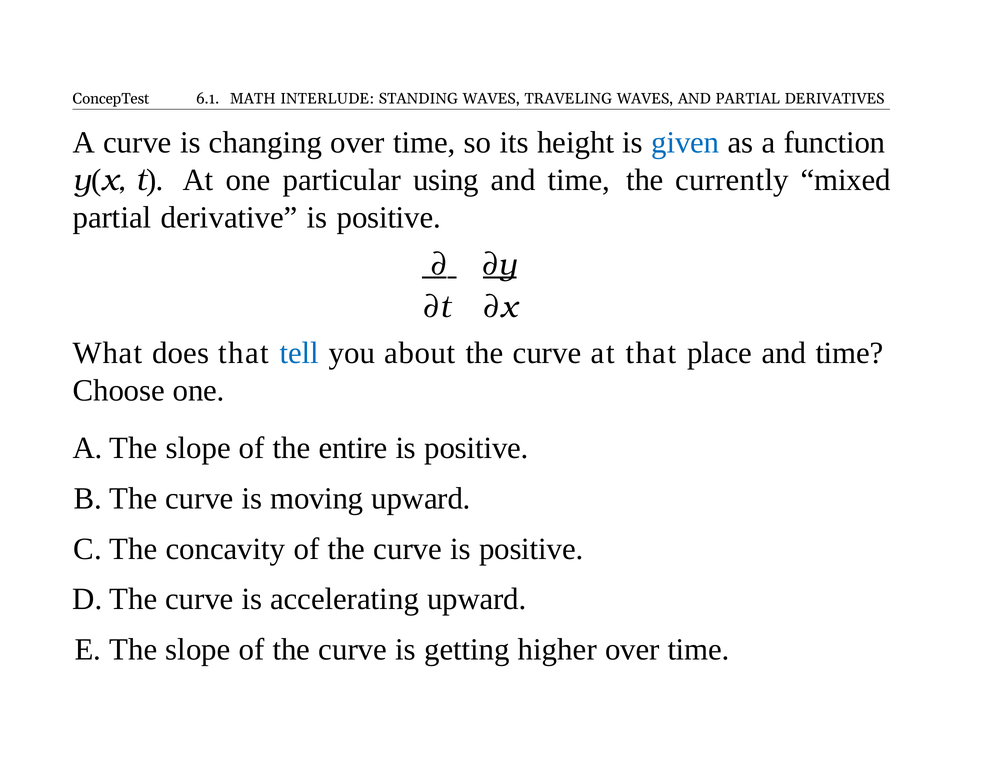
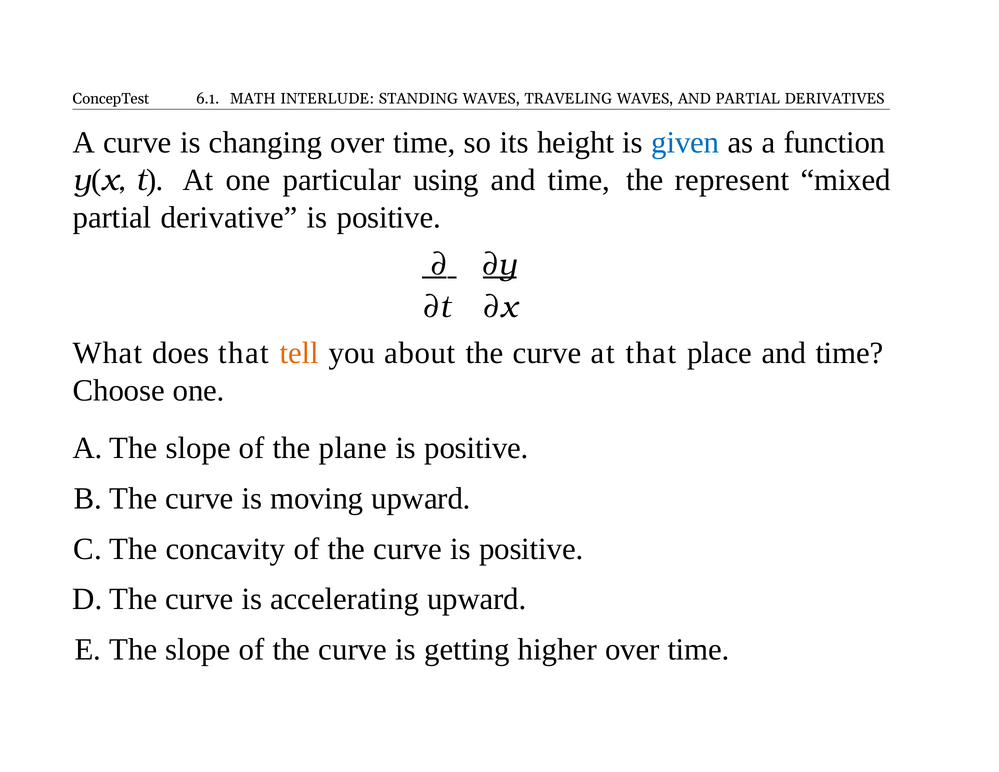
currently: currently -> represent
tell colour: blue -> orange
entire: entire -> plane
